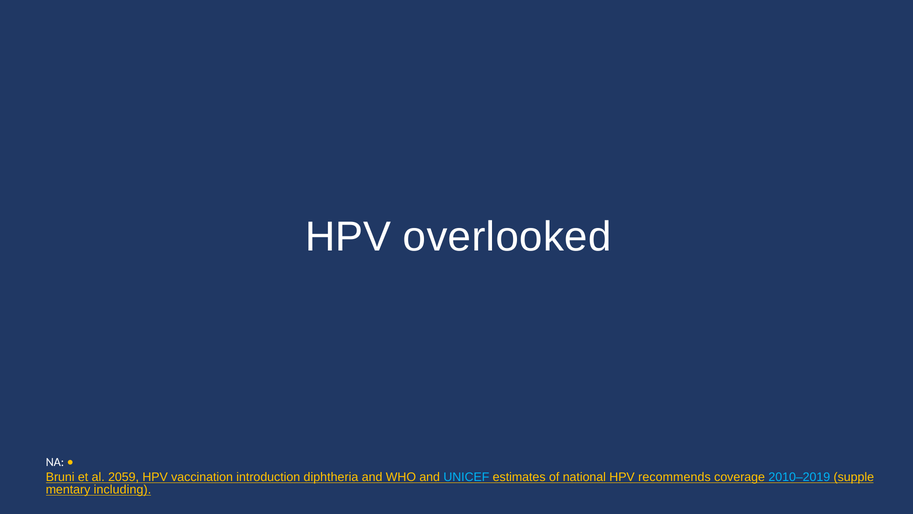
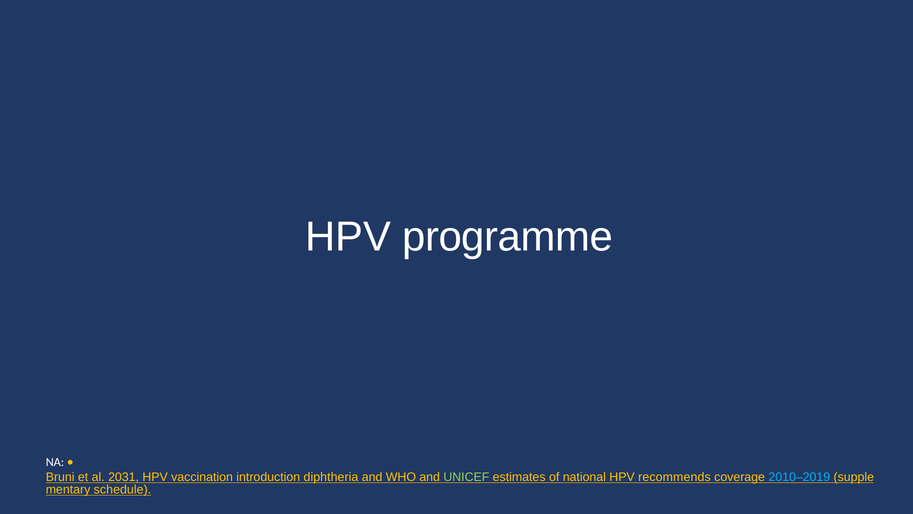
overlooked: overlooked -> programme
2059: 2059 -> 2031
UNICEF colour: light blue -> light green
including: including -> schedule
